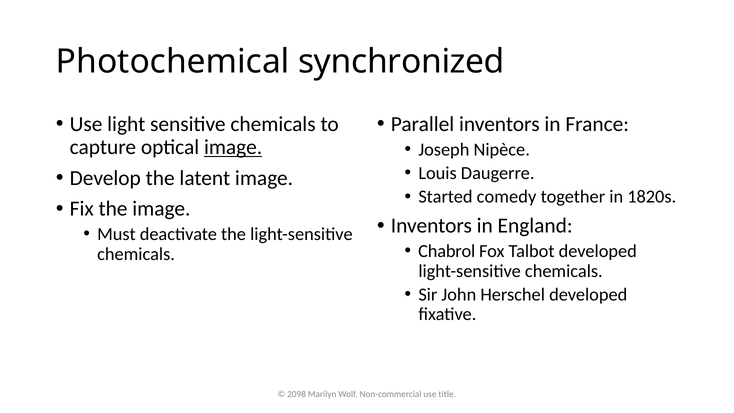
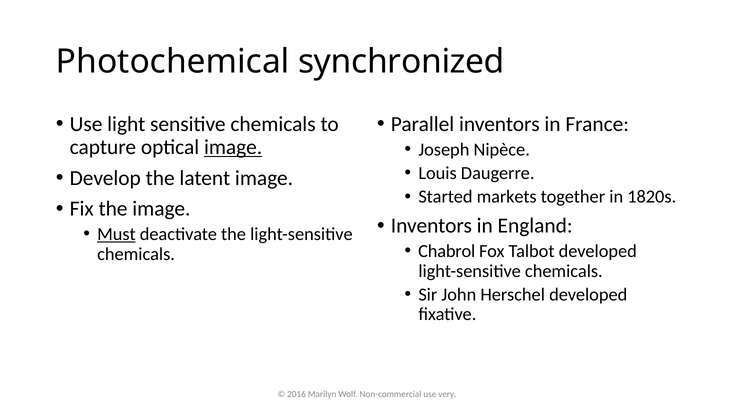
comedy: comedy -> markets
Must underline: none -> present
2098: 2098 -> 2016
title: title -> very
